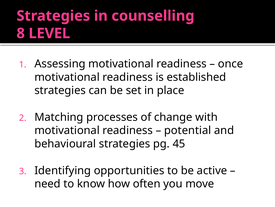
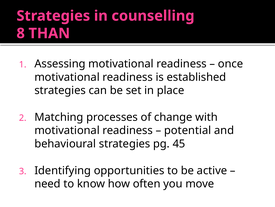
LEVEL: LEVEL -> THAN
